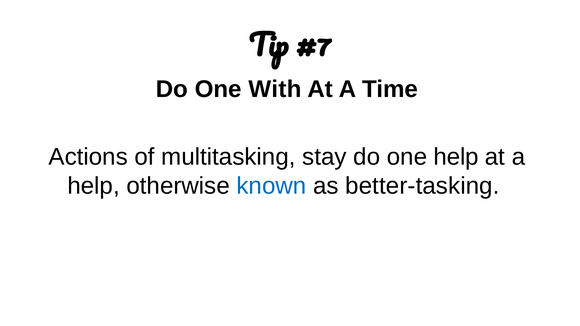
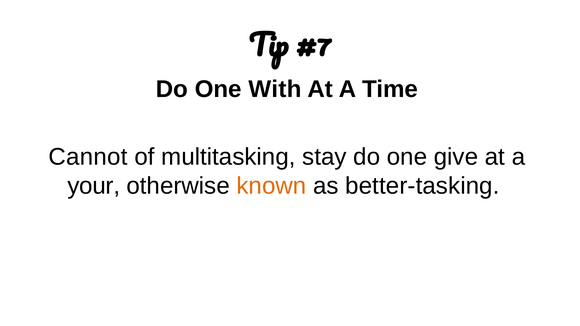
Actions: Actions -> Cannot
one help: help -> give
help at (94, 186): help -> your
known colour: blue -> orange
